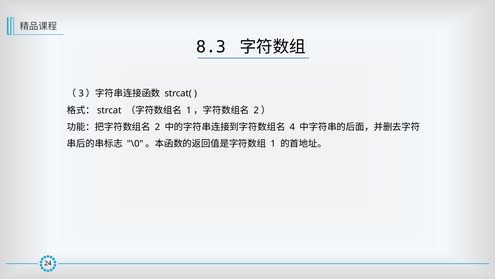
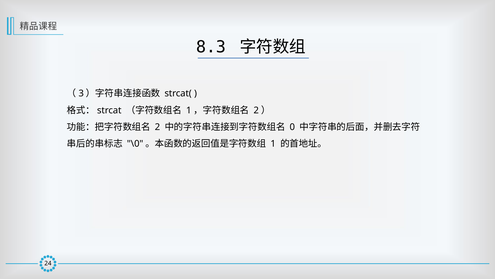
4: 4 -> 0
